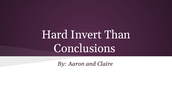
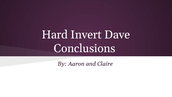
Than: Than -> Dave
